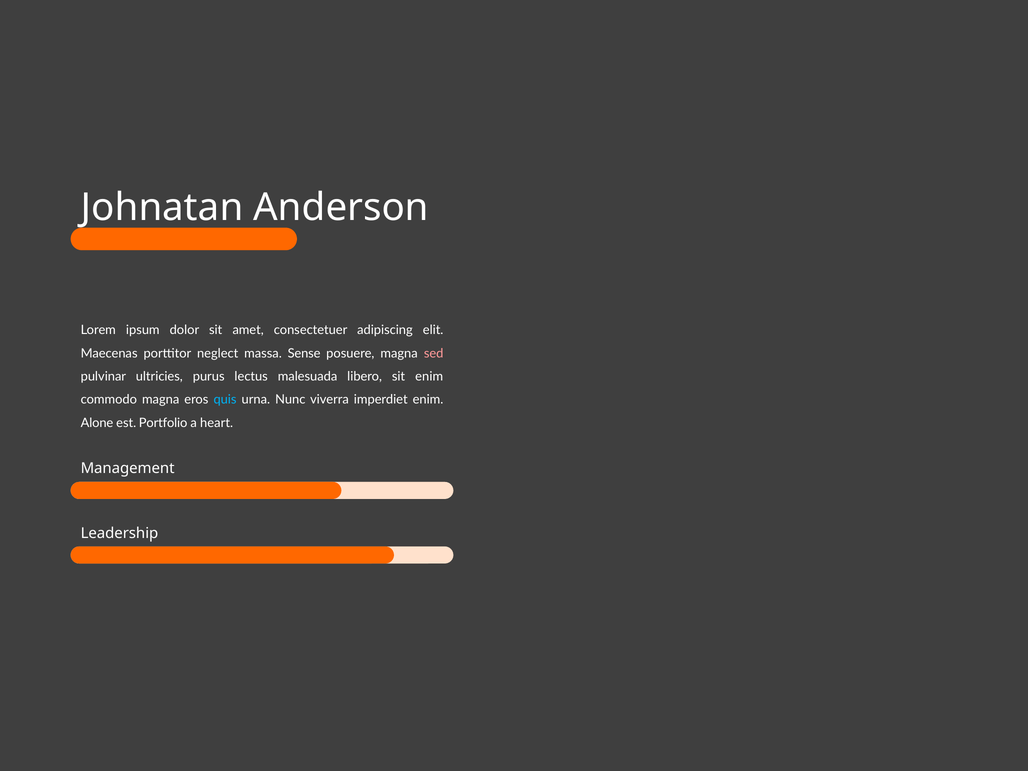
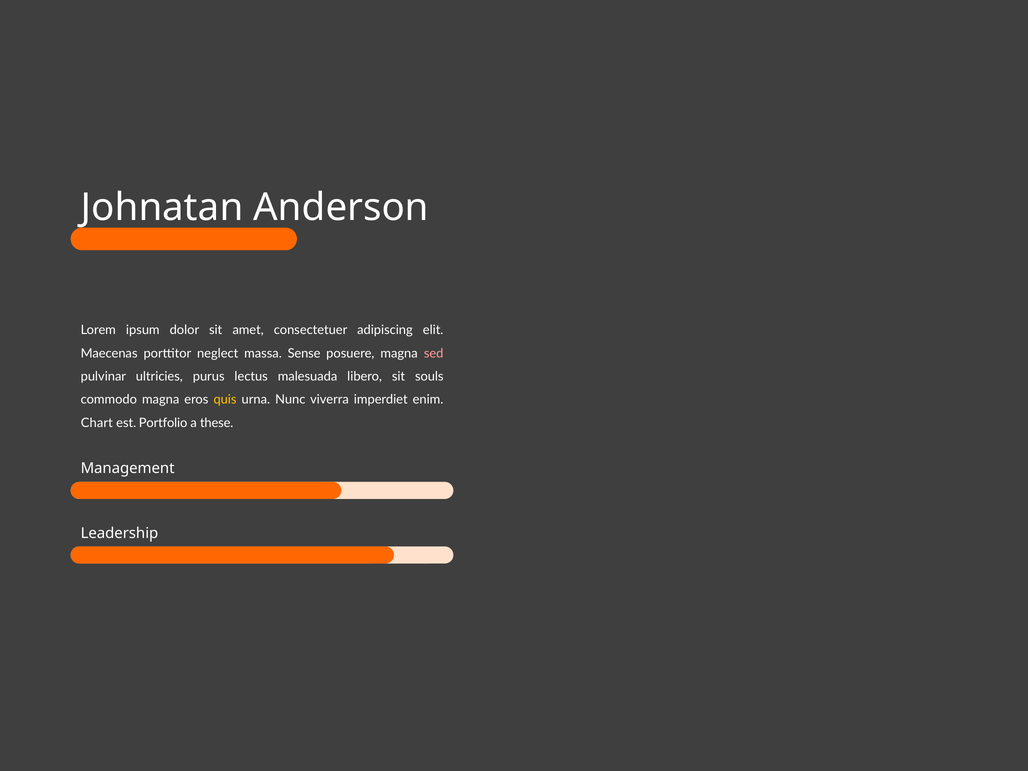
sit enim: enim -> souls
quis colour: light blue -> yellow
Alone: Alone -> Chart
heart: heart -> these
